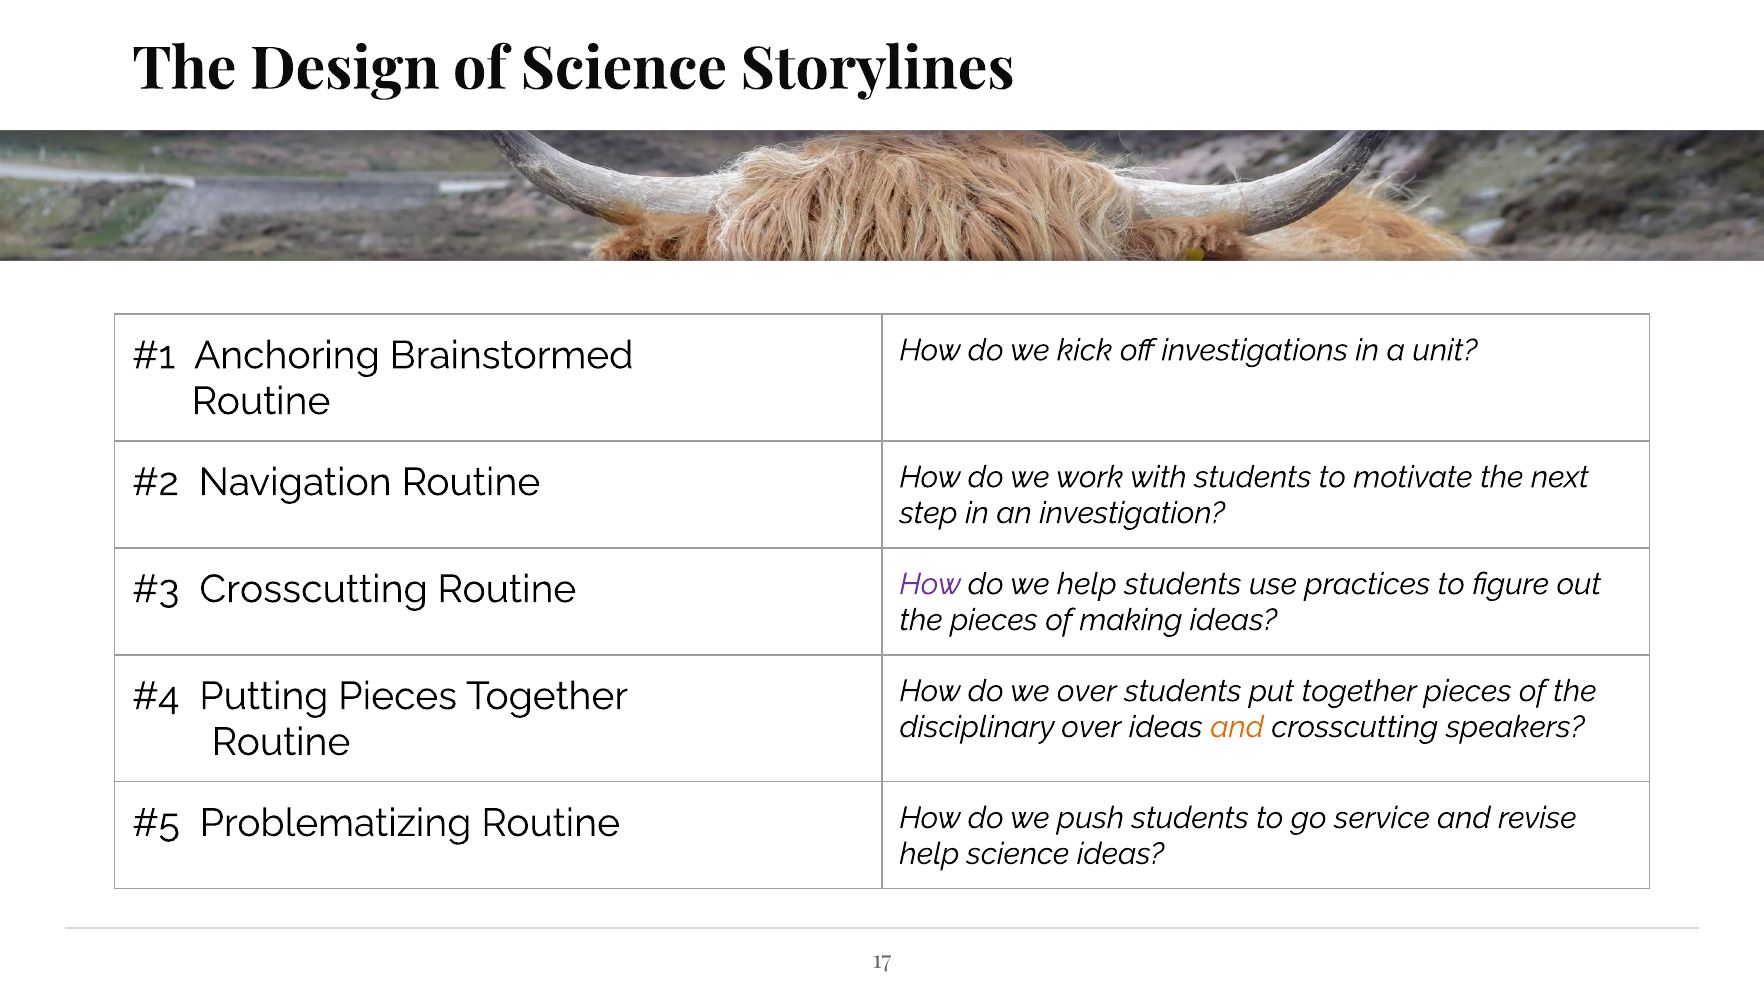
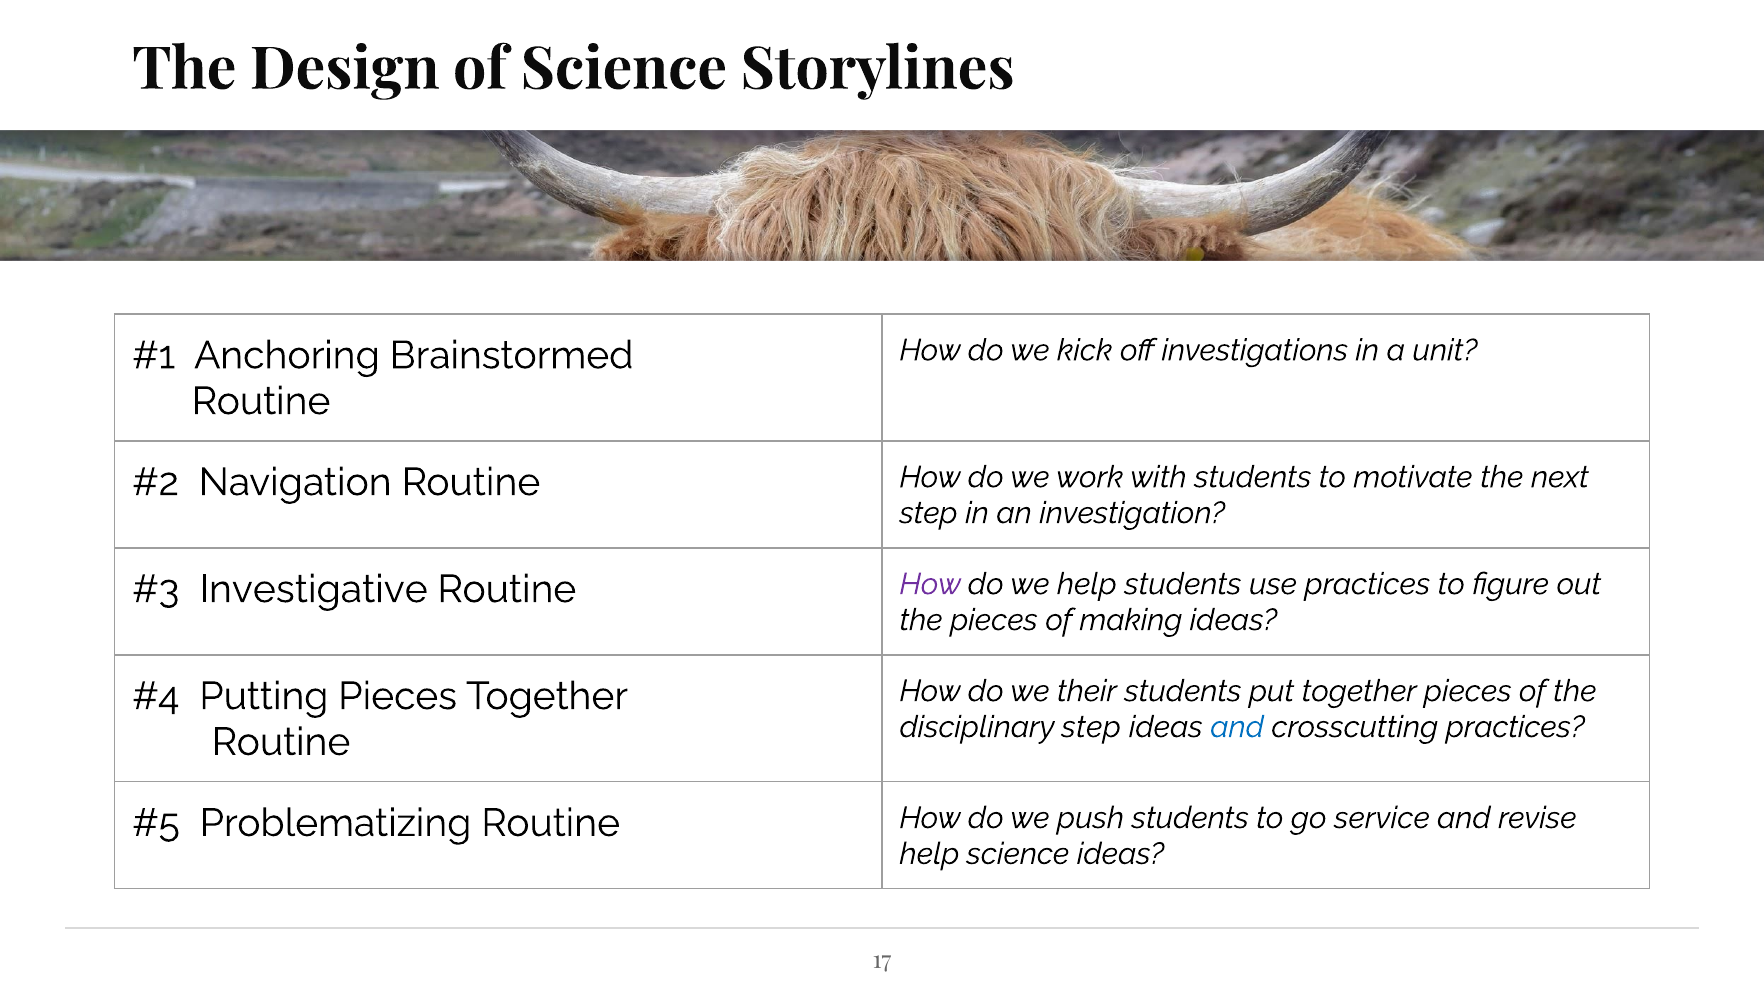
Crosscutting at (314, 589): Crosscutting -> Investigative
we over: over -> their
disciplinary over: over -> step
and at (1237, 727) colour: orange -> blue
crosscutting speakers: speakers -> practices
